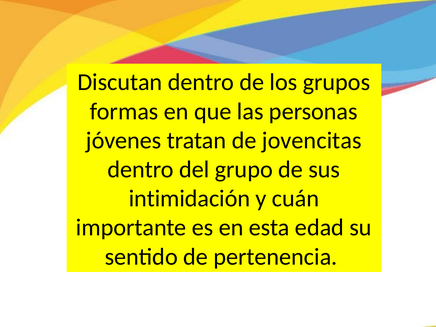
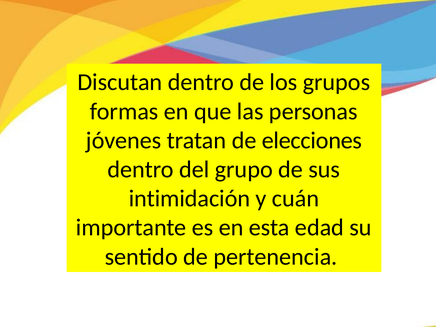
jovencitas: jovencitas -> elecciones
